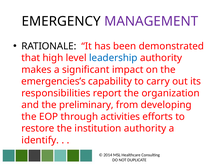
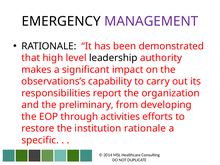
leadership colour: blue -> black
emergencies’s: emergencies’s -> observations’s
institution authority: authority -> rationale
identify: identify -> specific
